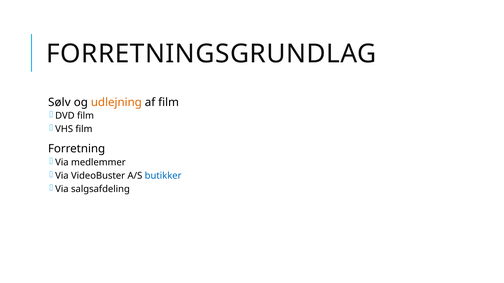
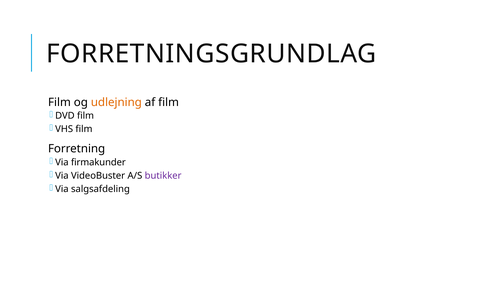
Sølv at (59, 103): Sølv -> Film
medlemmer: medlemmer -> firmakunder
butikker colour: blue -> purple
